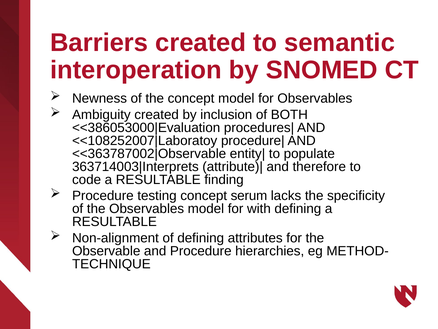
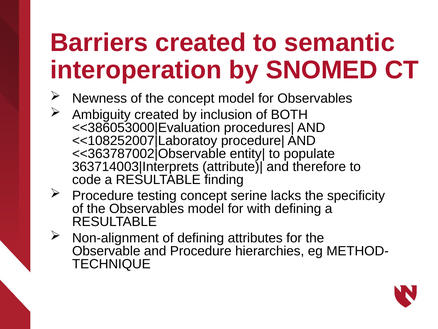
serum: serum -> serine
